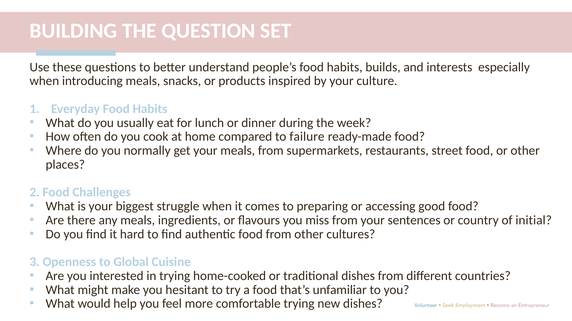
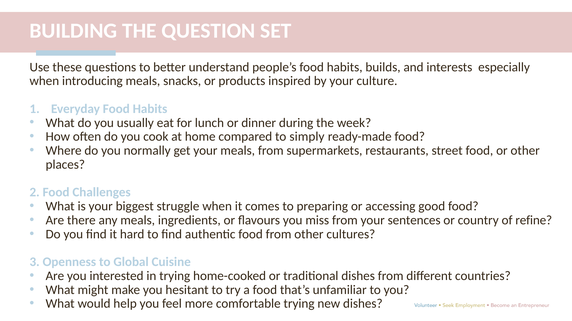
failure: failure -> simply
initial: initial -> refine
